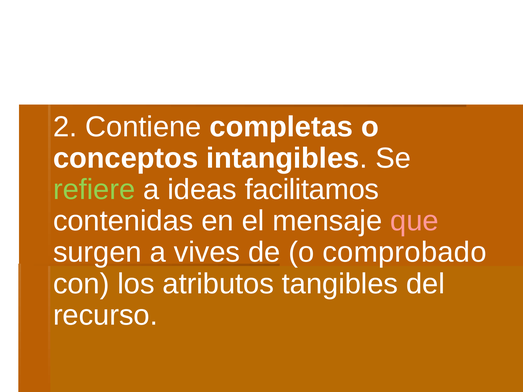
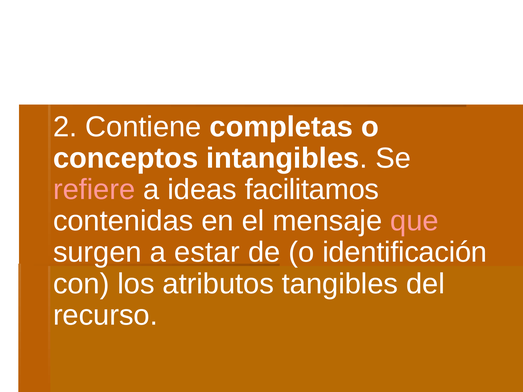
refiere colour: light green -> pink
vives: vives -> estar
comprobado: comprobado -> identificación
